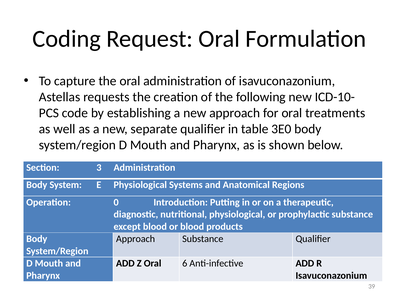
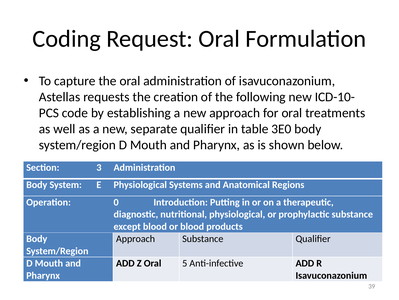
6: 6 -> 5
